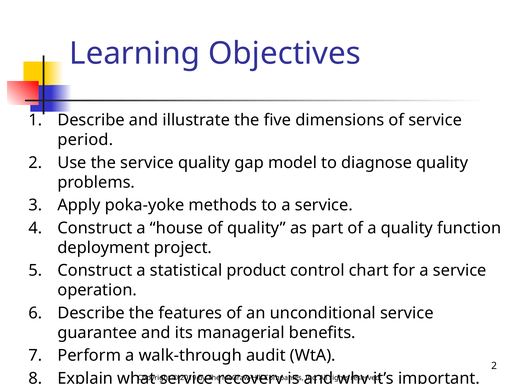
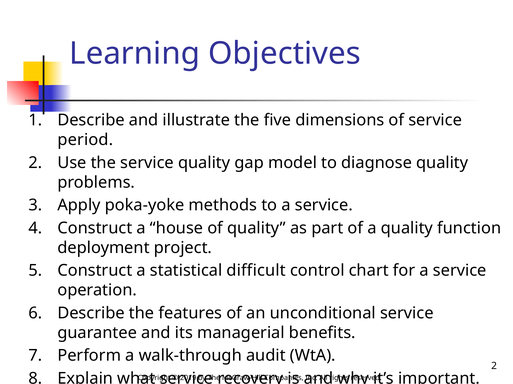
product: product -> difficult
